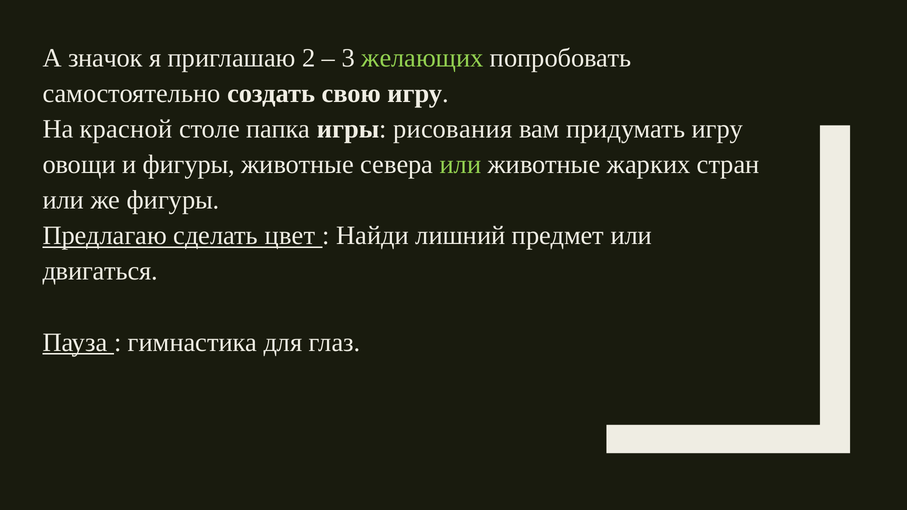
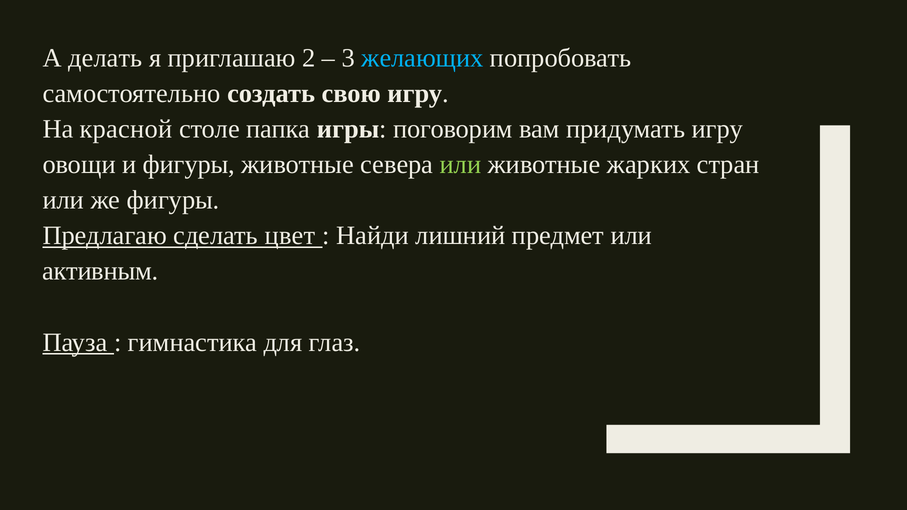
значок: значок -> делать
желающих colour: light green -> light blue
рисования: рисования -> поговорим
двигаться: двигаться -> активным
